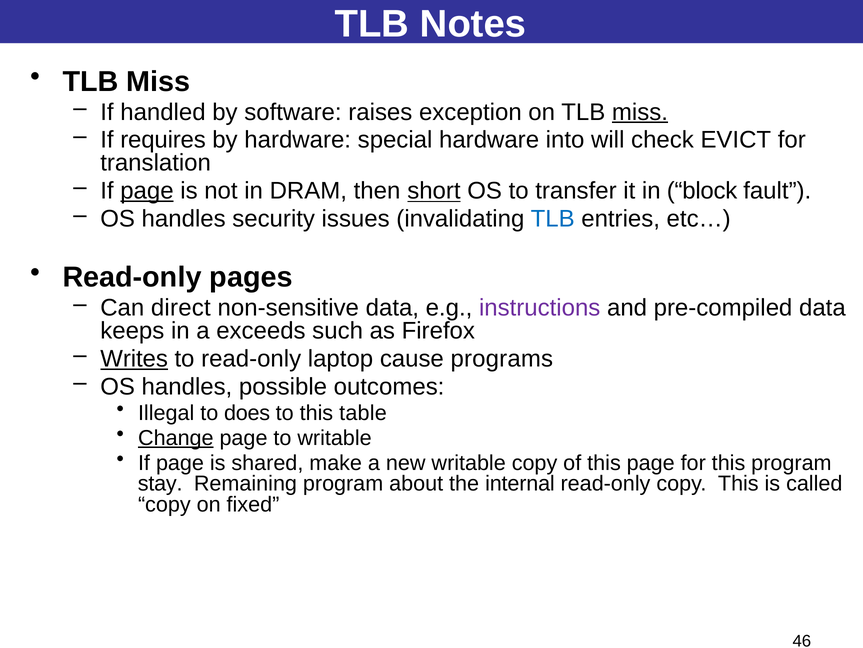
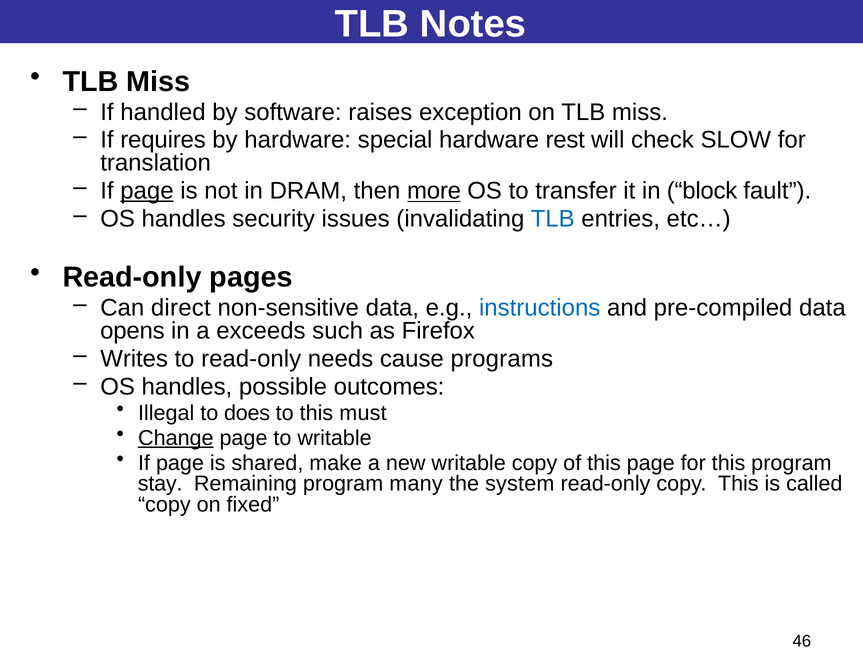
miss at (640, 112) underline: present -> none
into: into -> rest
EVICT: EVICT -> SLOW
short: short -> more
instructions colour: purple -> blue
keeps: keeps -> opens
Writes underline: present -> none
laptop: laptop -> needs
table: table -> must
about: about -> many
internal: internal -> system
